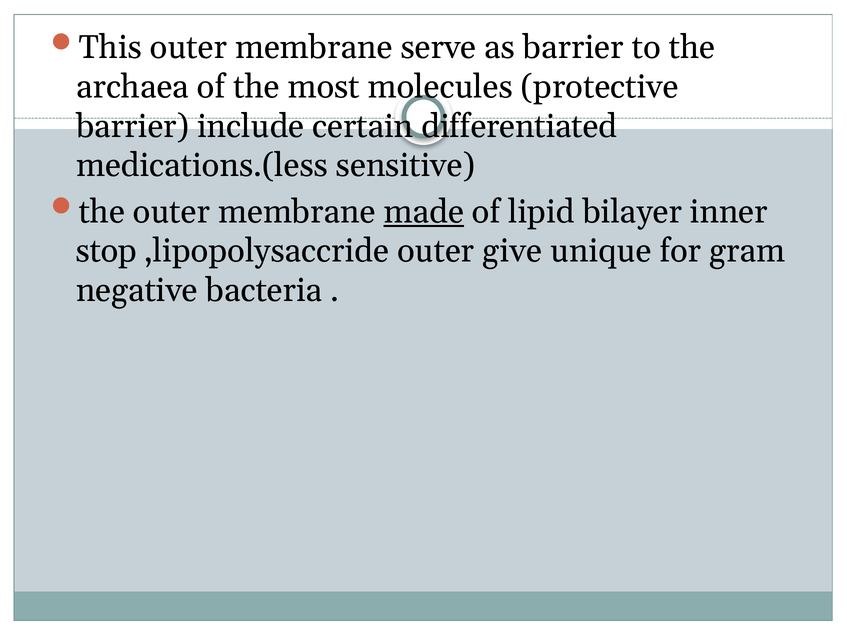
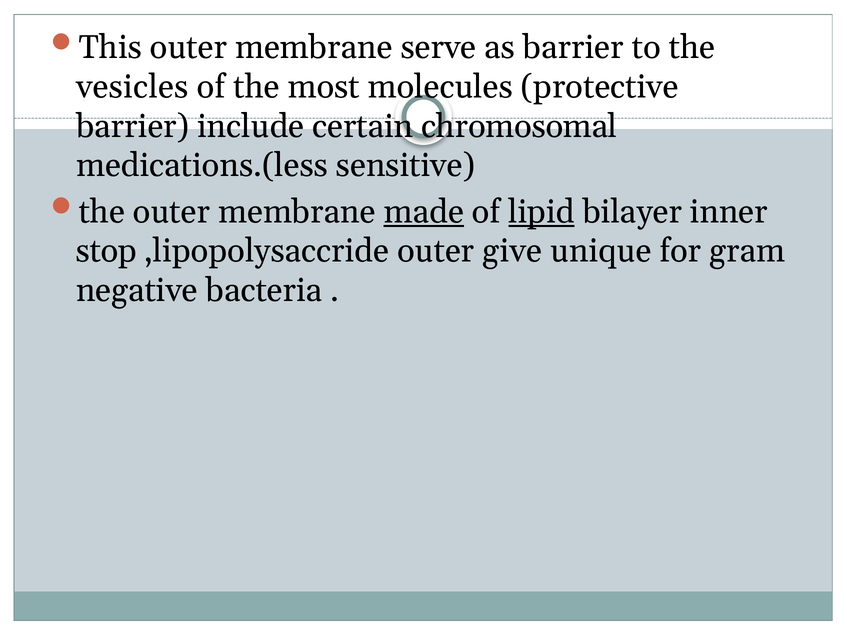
archaea: archaea -> vesicles
differentiated: differentiated -> chromosomal
lipid underline: none -> present
